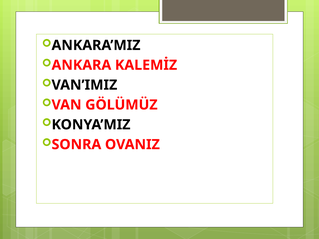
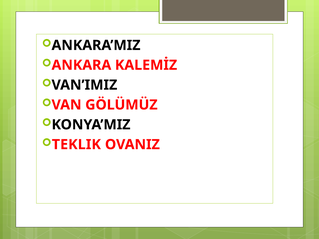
SONRA: SONRA -> TEKLIK
